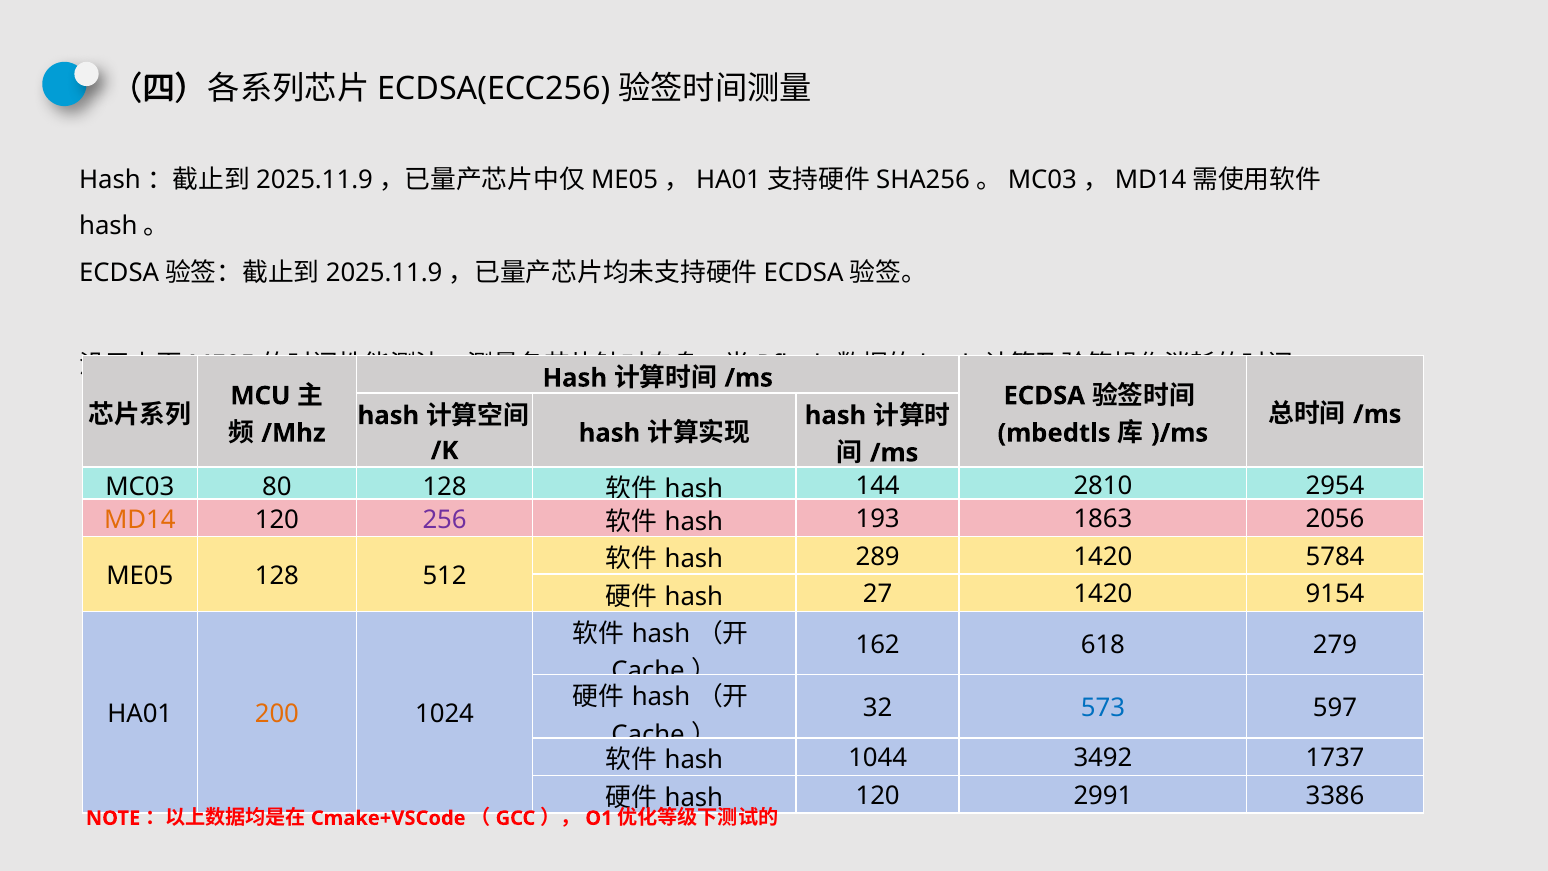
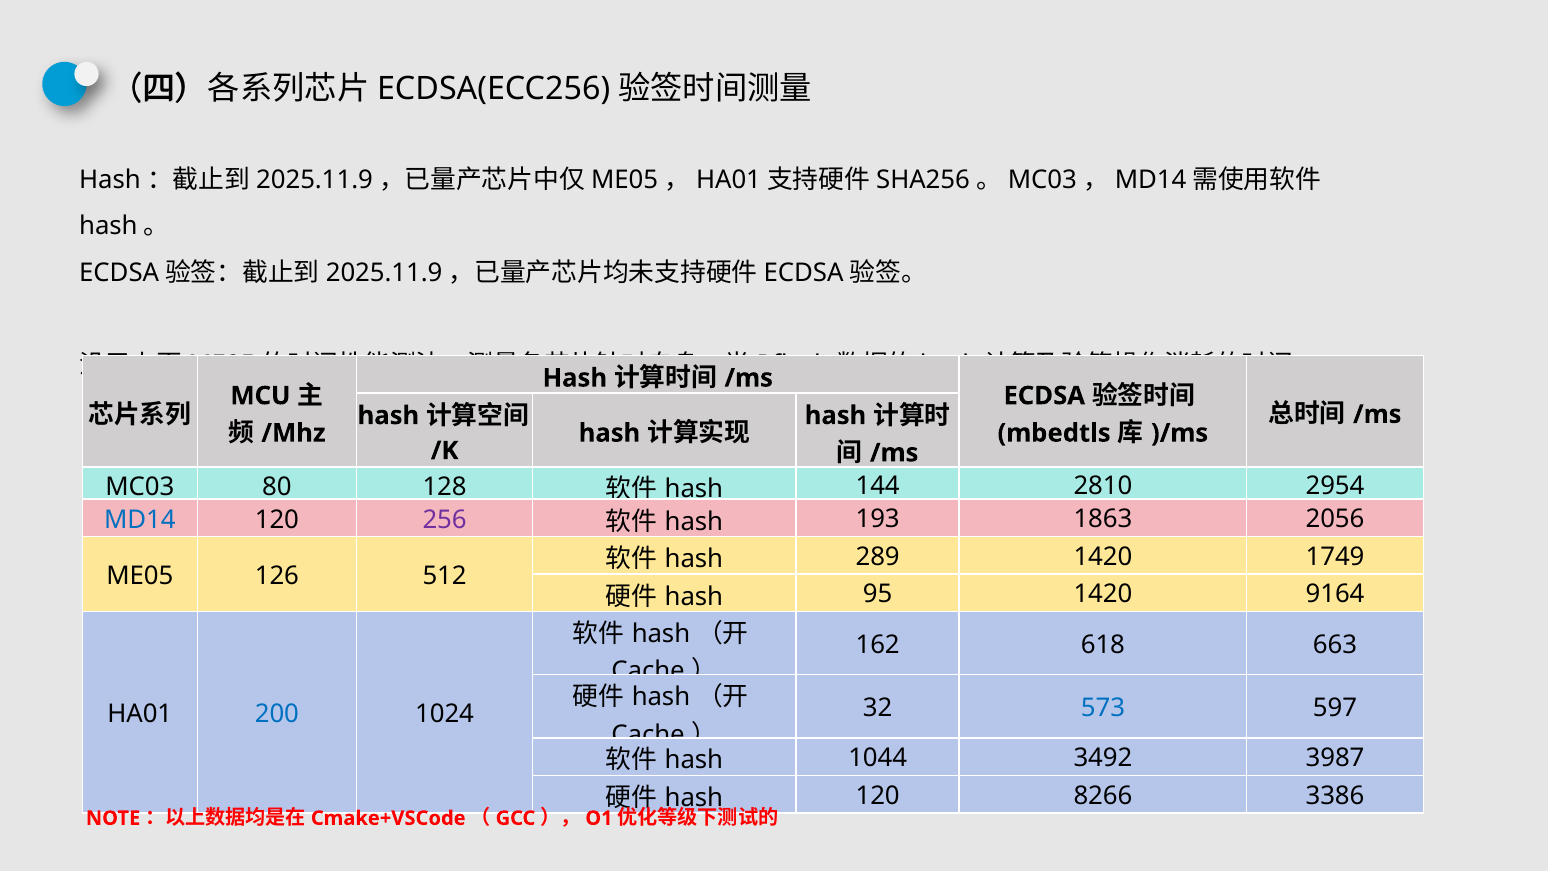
MD14 colour: orange -> blue
5784: 5784 -> 1749
ME05 128: 128 -> 126
27: 27 -> 95
9154: 9154 -> 9164
279: 279 -> 663
200 colour: orange -> blue
1737: 1737 -> 3987
2991: 2991 -> 8266
